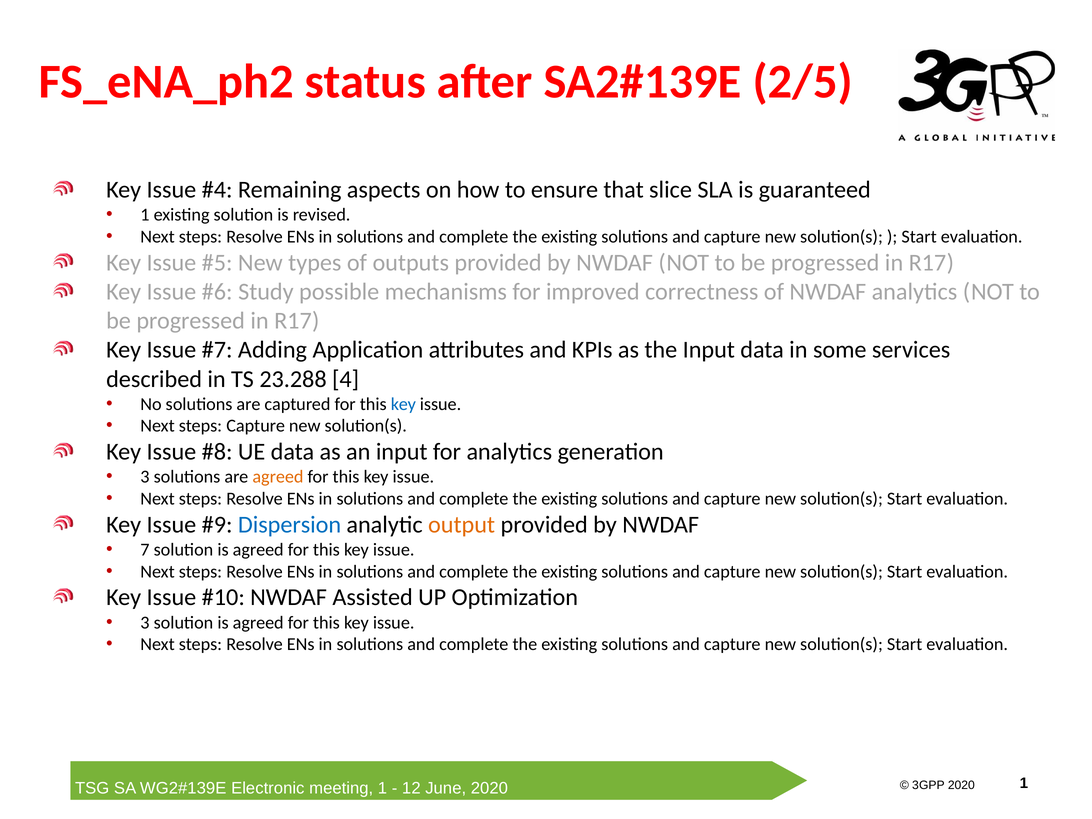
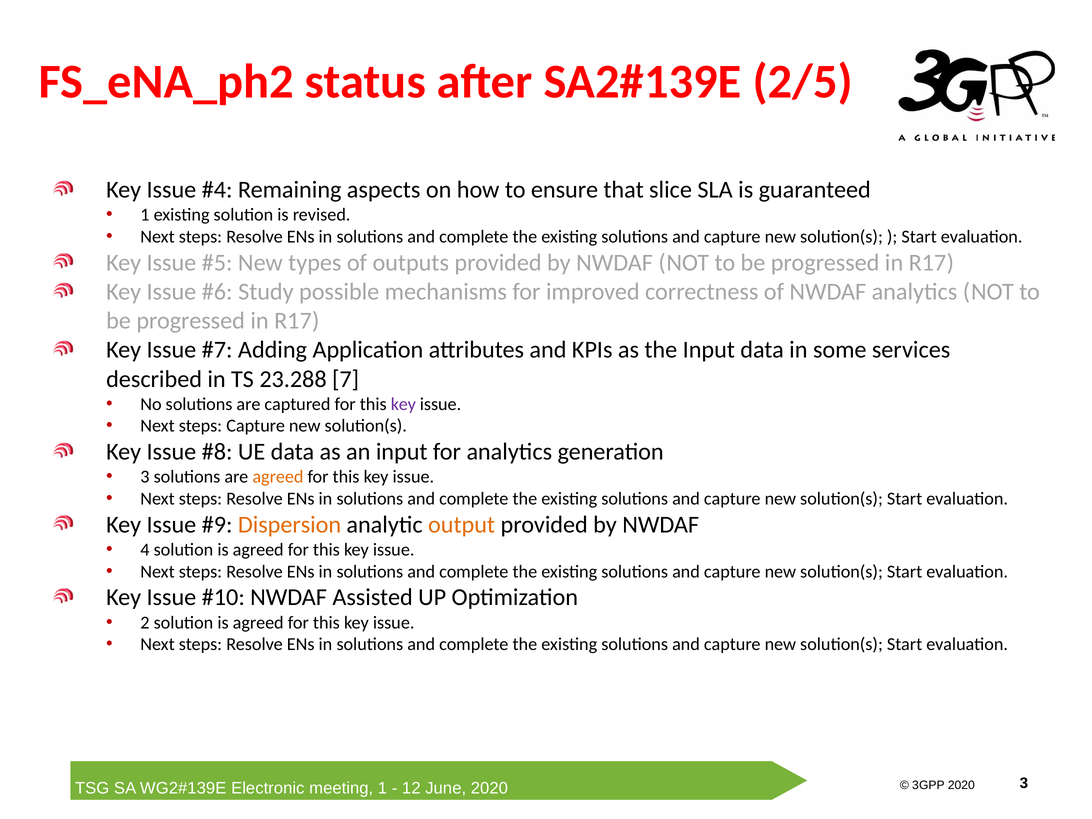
4: 4 -> 7
key at (403, 404) colour: blue -> purple
Dispersion colour: blue -> orange
7: 7 -> 4
3 at (145, 623): 3 -> 2
1 at (1024, 783): 1 -> 3
